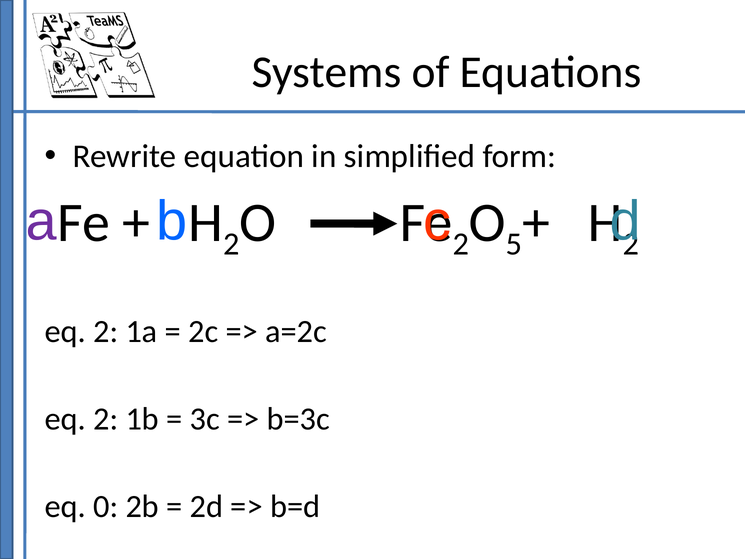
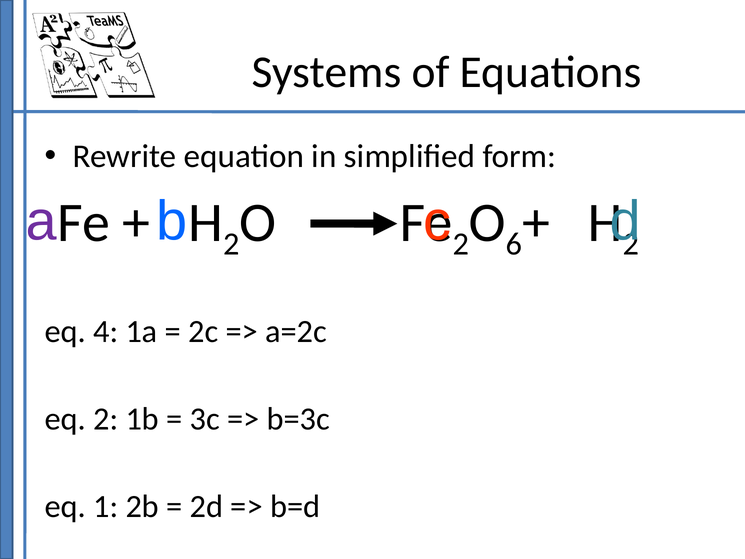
5: 5 -> 6
2 at (106, 332): 2 -> 4
0: 0 -> 1
